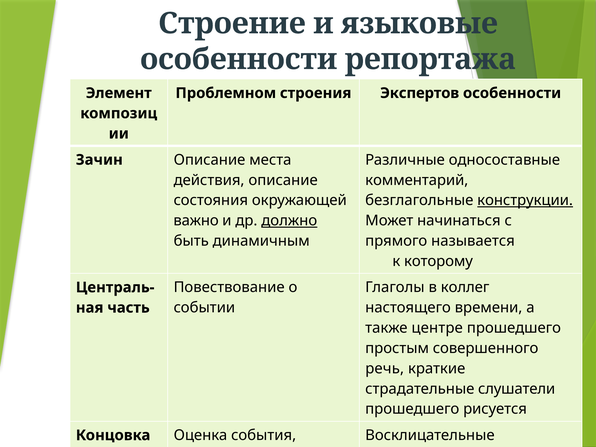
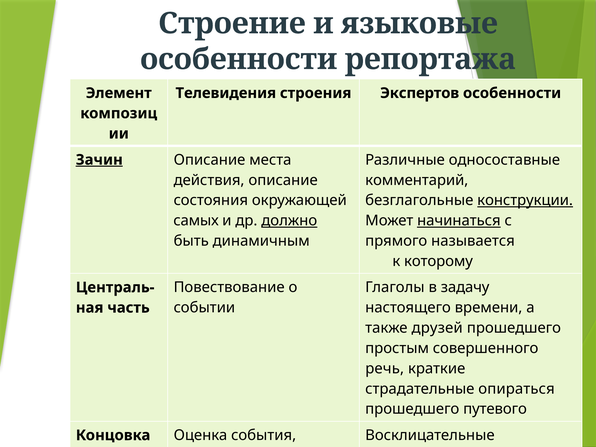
Проблемном: Проблемном -> Телевидения
Зачин underline: none -> present
важно: важно -> самых
начинаться underline: none -> present
коллег: коллег -> задачу
центре: центре -> друзей
слушатели: слушатели -> опираться
рисуется: рисуется -> путевого
